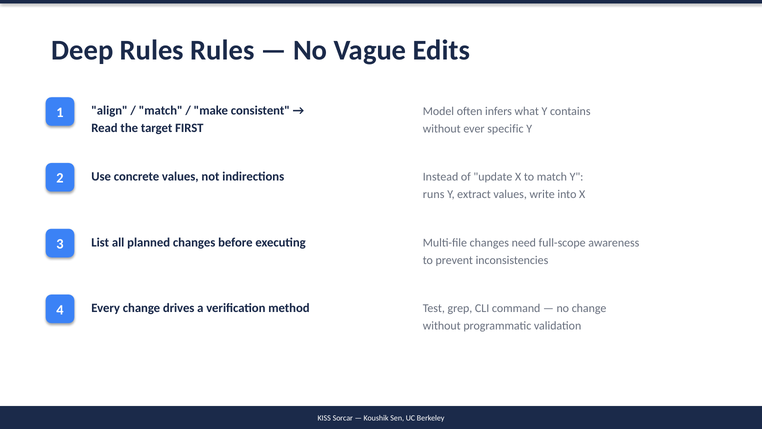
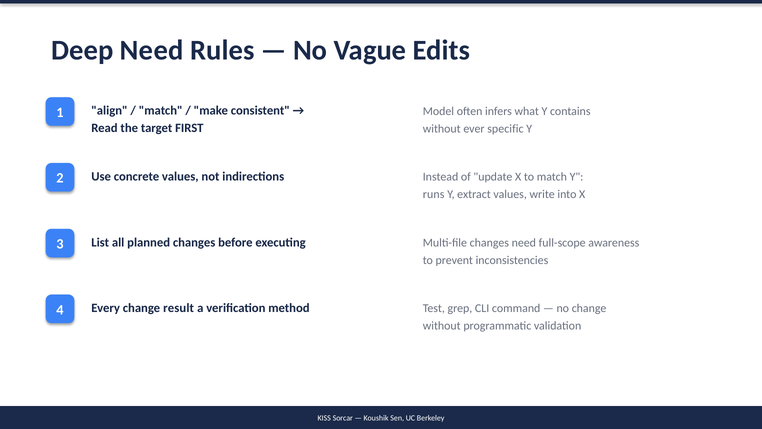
Deep Rules: Rules -> Need
drives: drives -> result
